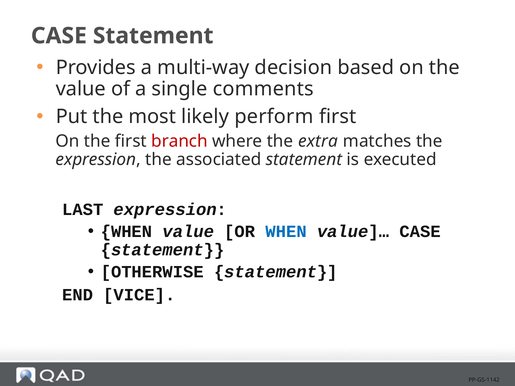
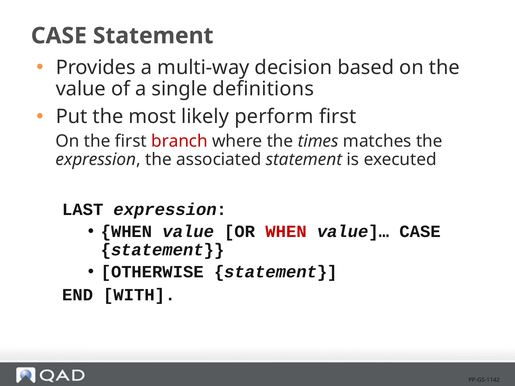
comments: comments -> definitions
extra: extra -> times
WHEN at (286, 232) colour: blue -> red
VICE: VICE -> WITH
